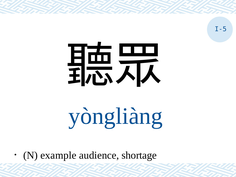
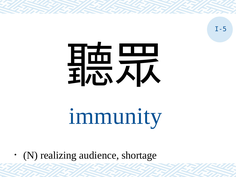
yòngliàng: yòngliàng -> immunity
example: example -> realizing
